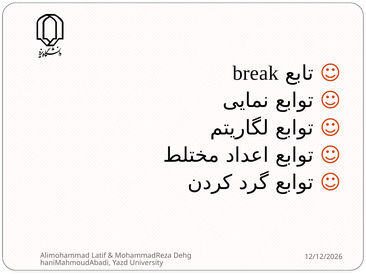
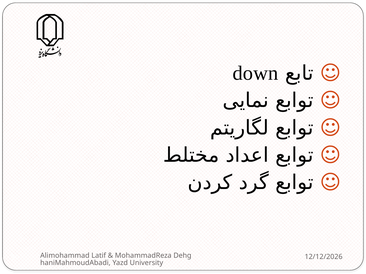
break: break -> down
